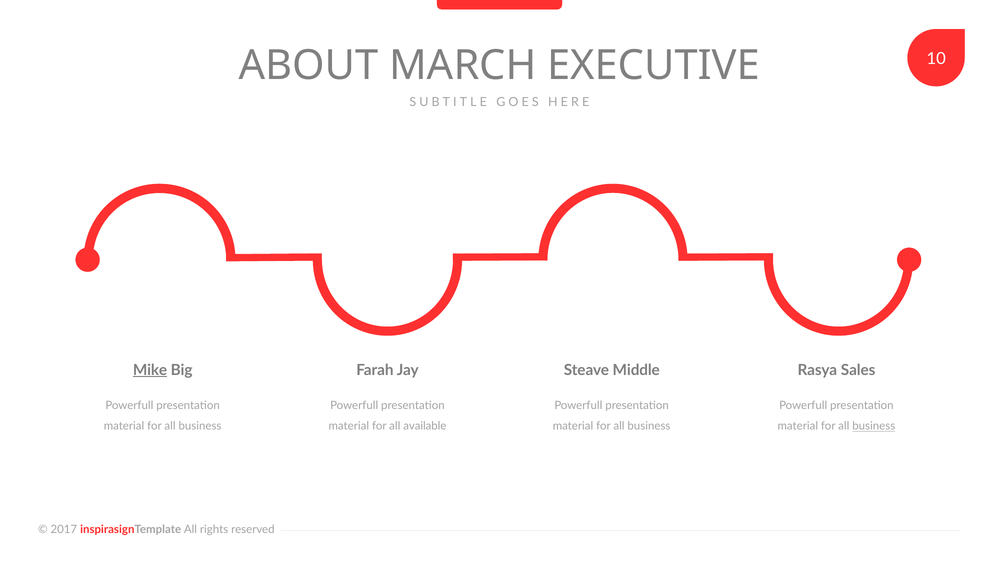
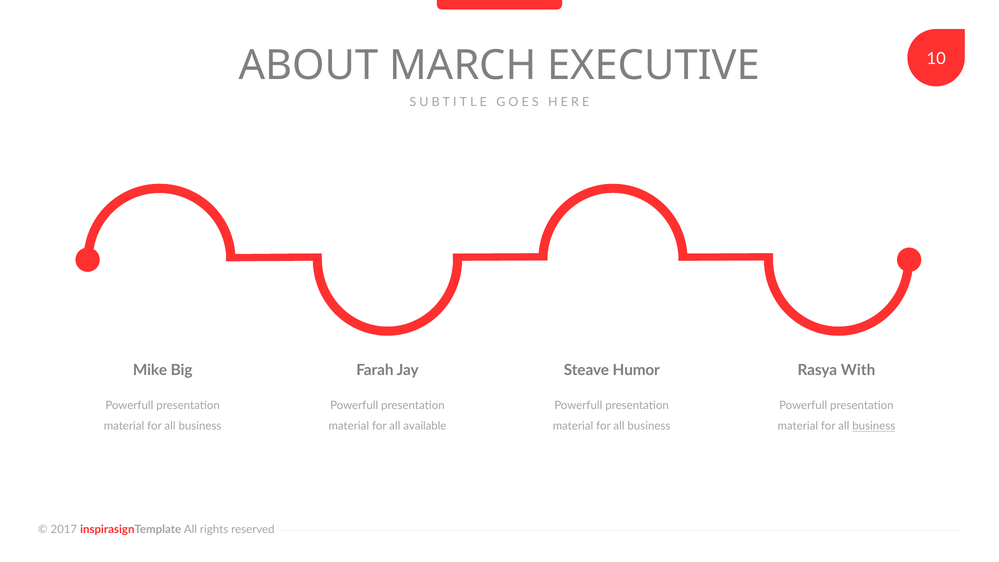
Mike underline: present -> none
Middle: Middle -> Humor
Sales: Sales -> With
